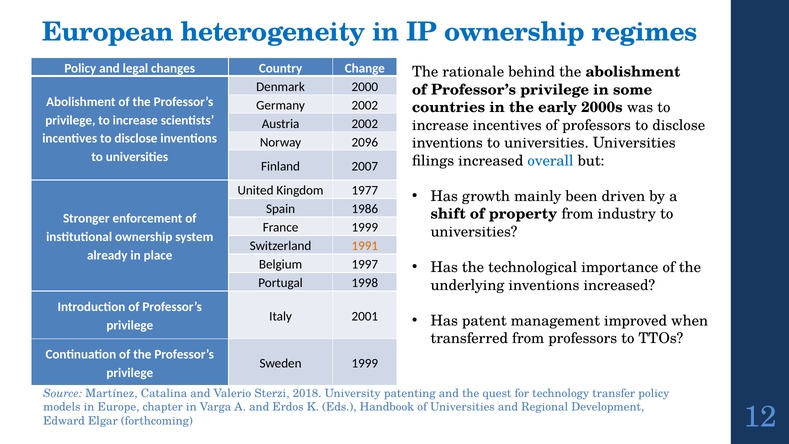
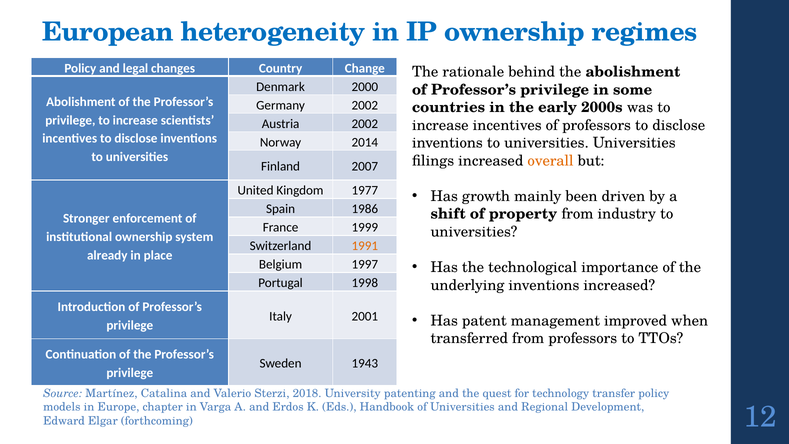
2096: 2096 -> 2014
overall colour: blue -> orange
Sweden 1999: 1999 -> 1943
